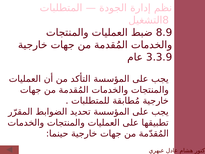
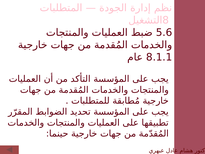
8.9: 8.9 -> 5.6
3.3.9: 3.3.9 -> 8.1.1
